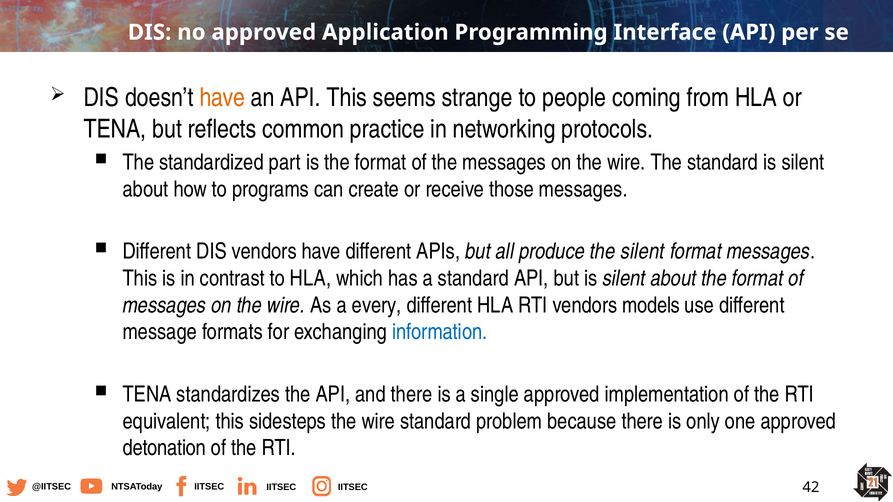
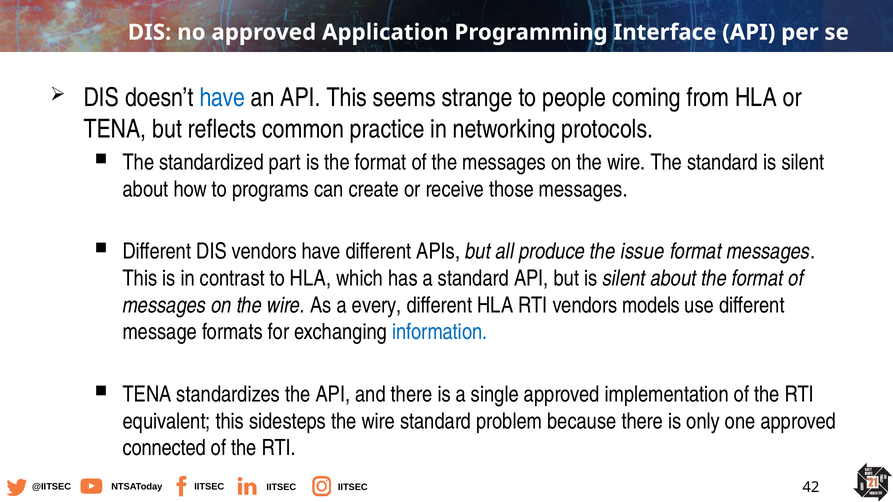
have at (222, 98) colour: orange -> blue
the silent: silent -> issue
detonation: detonation -> connected
